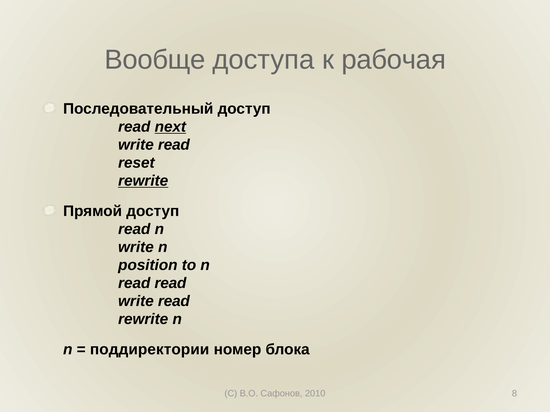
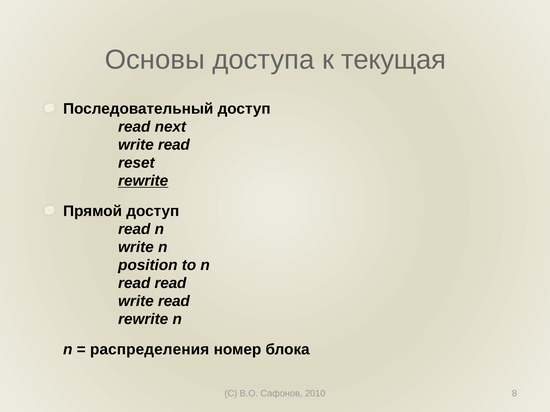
Вообще: Вообще -> Основы
рабочая: рабочая -> текущая
next underline: present -> none
поддиректории: поддиректории -> распределения
